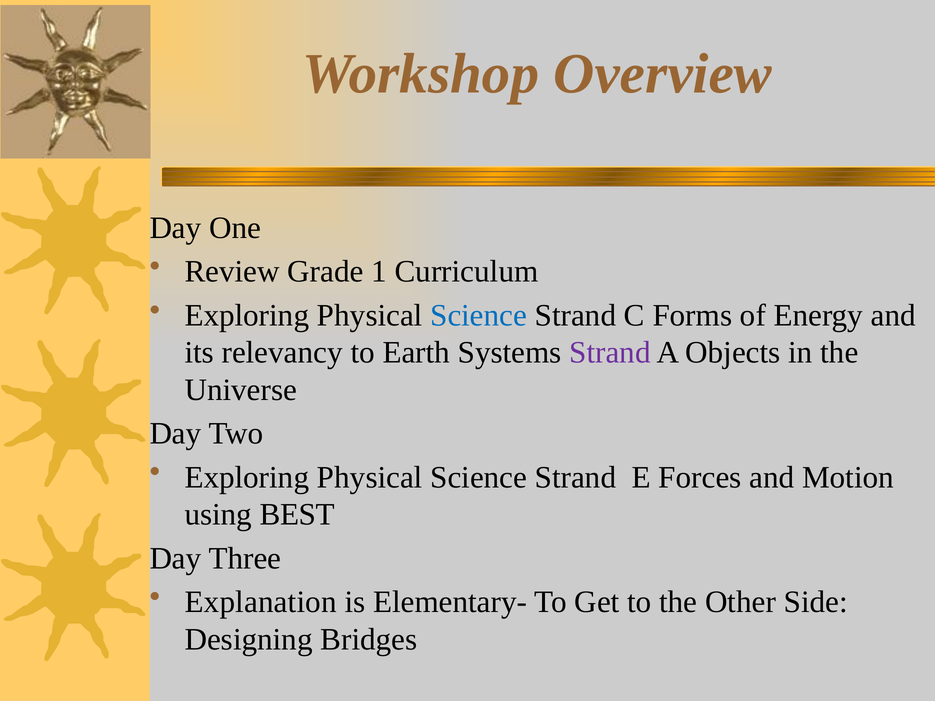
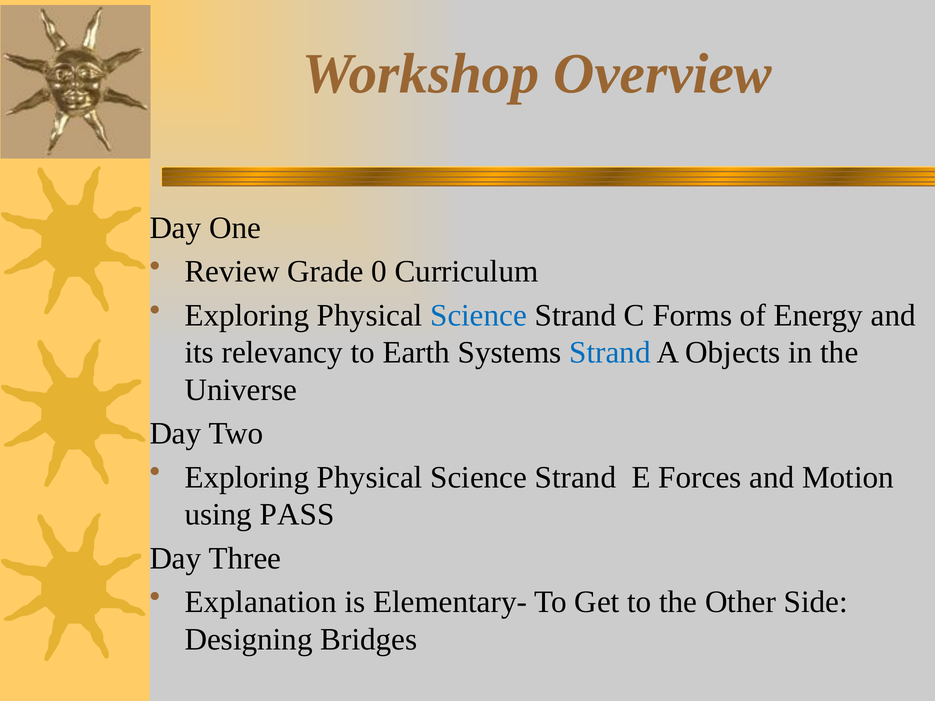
1: 1 -> 0
Strand at (610, 353) colour: purple -> blue
BEST: BEST -> PASS
